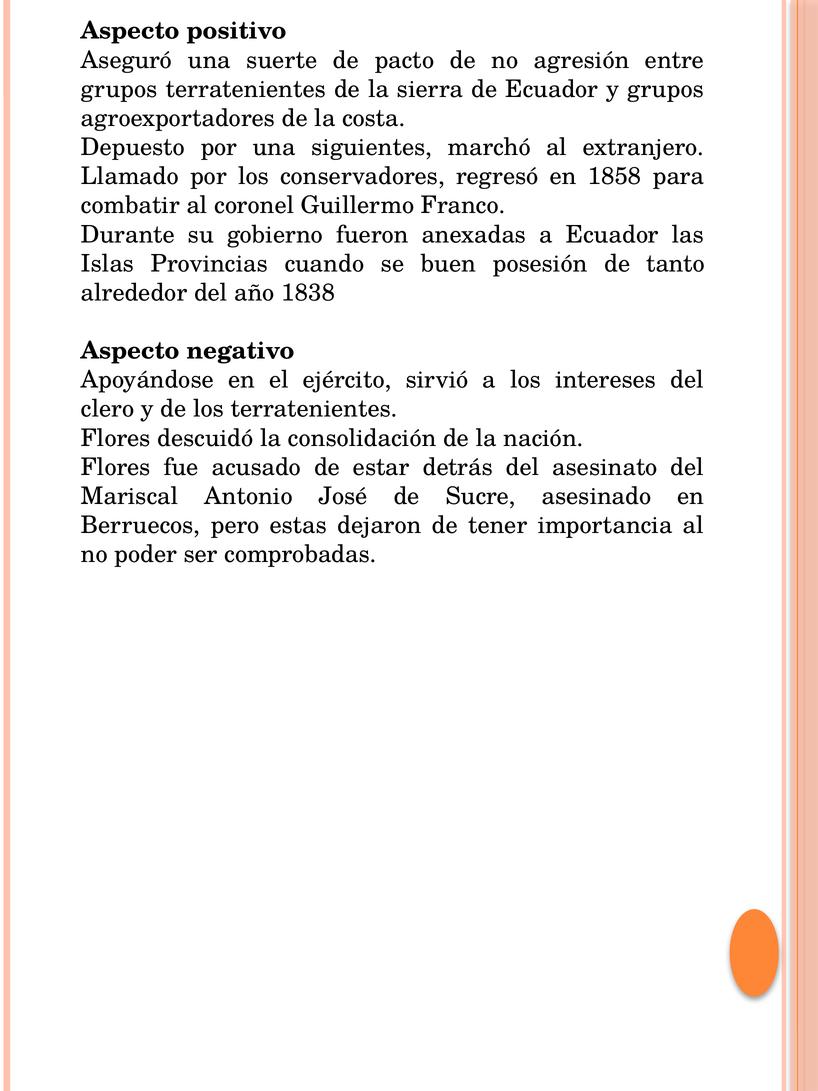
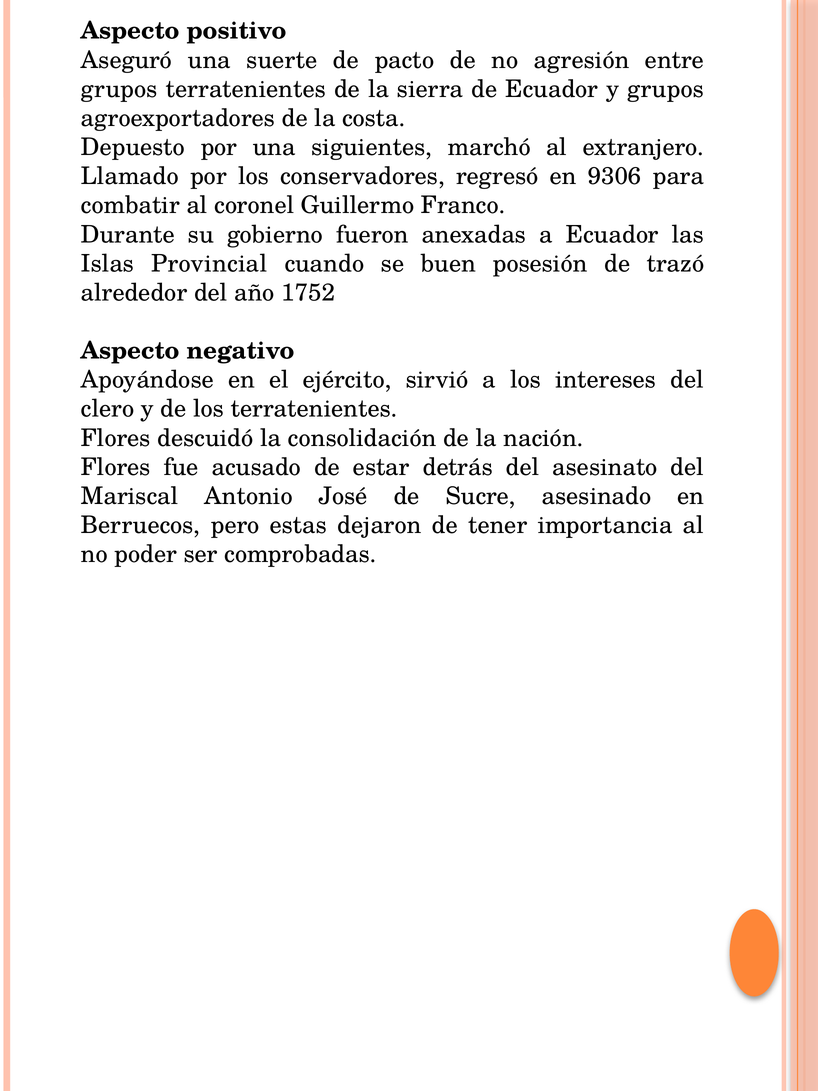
1858: 1858 -> 9306
Provincias: Provincias -> Provincial
tanto: tanto -> trazó
1838: 1838 -> 1752
